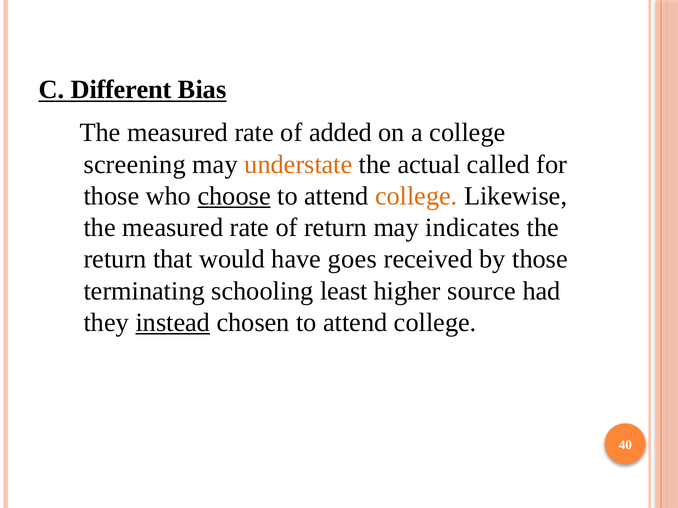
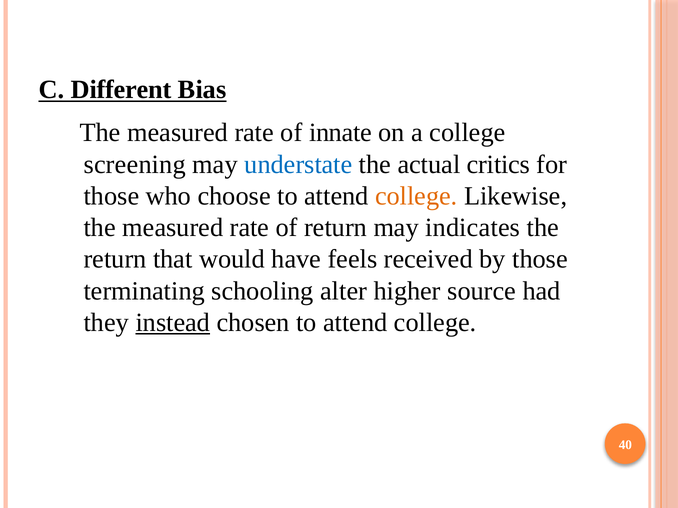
added: added -> innate
understate colour: orange -> blue
called: called -> critics
choose underline: present -> none
goes: goes -> feels
least: least -> alter
